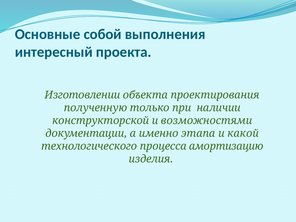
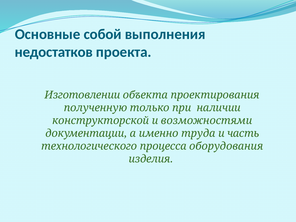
интересный: интересный -> недостатков
этапа: этапа -> труда
какой: какой -> часть
амортизацию: амортизацию -> оборудования
